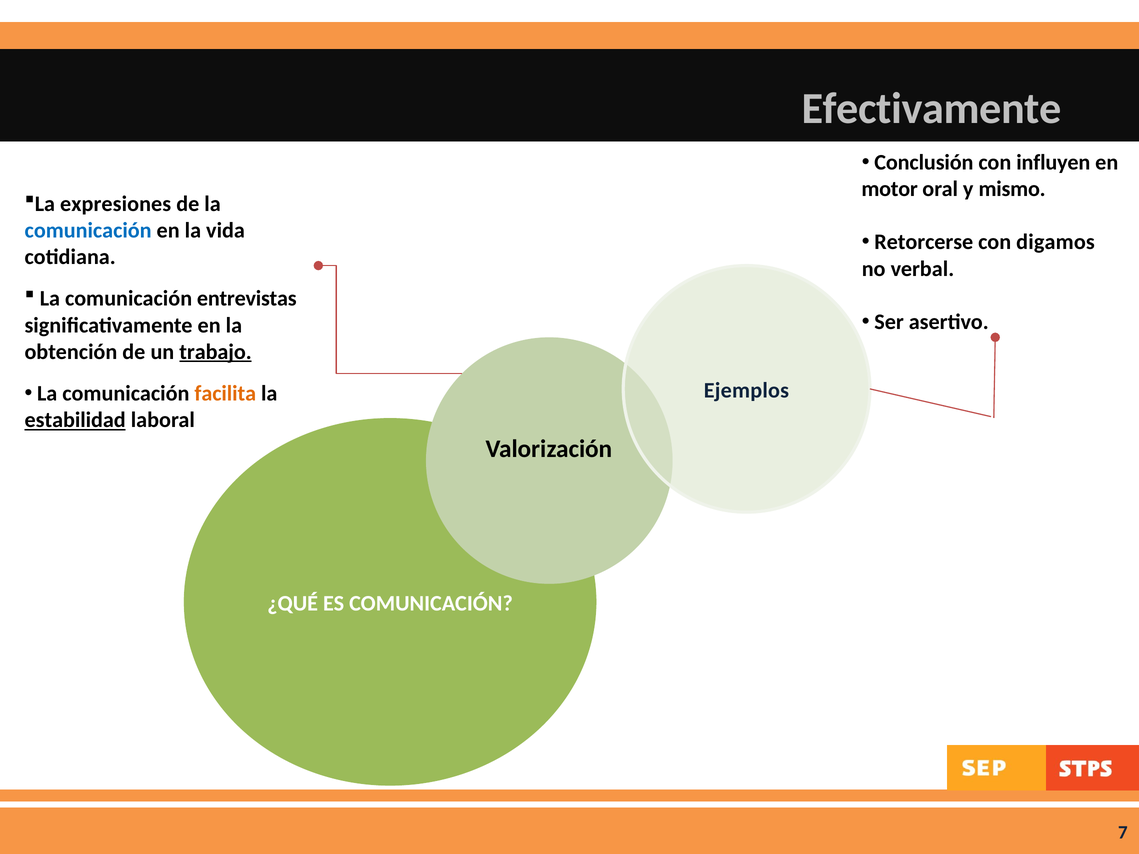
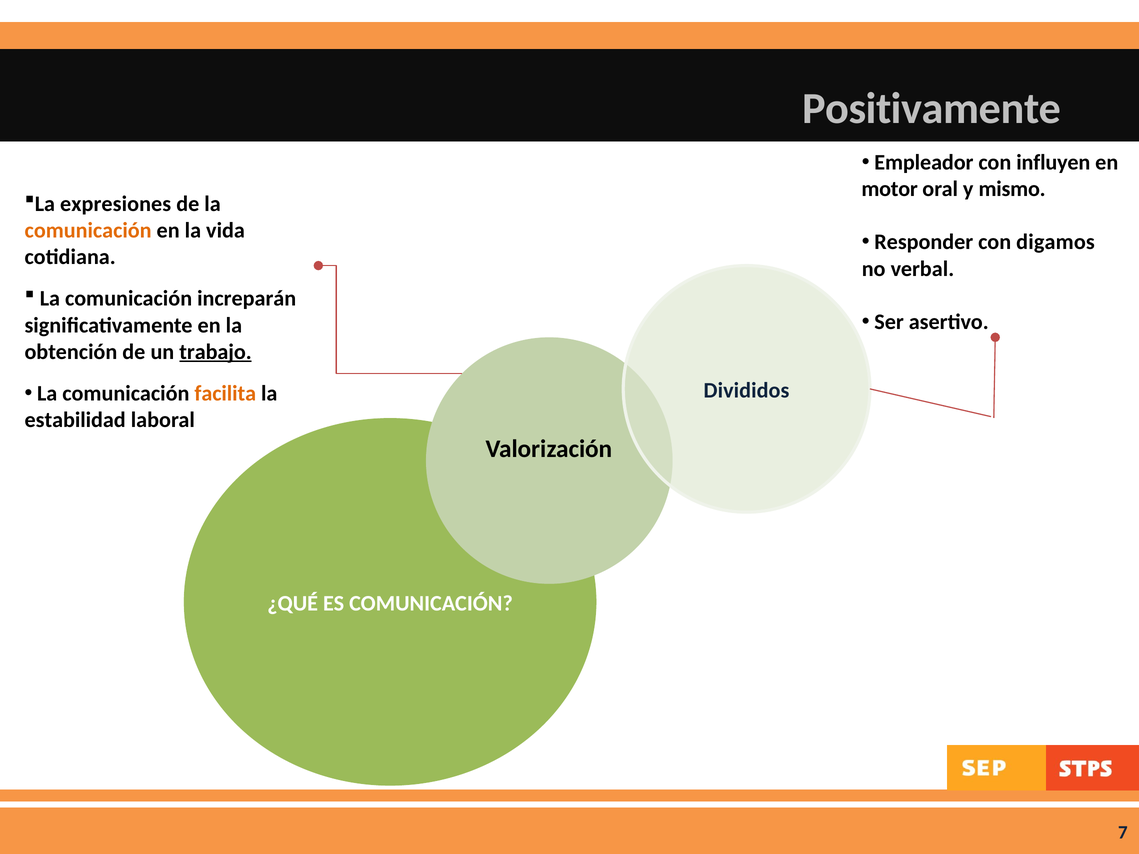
Efectivamente: Efectivamente -> Positivamente
Conclusión: Conclusión -> Empleador
comunicación at (88, 230) colour: blue -> orange
Retorcerse: Retorcerse -> Responder
entrevistas: entrevistas -> increparán
Ejemplos: Ejemplos -> Divididos
estabilidad underline: present -> none
